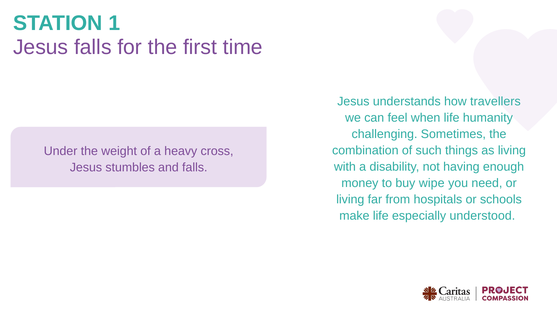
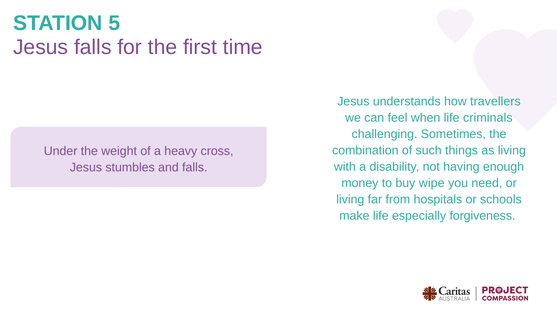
1: 1 -> 5
humanity: humanity -> criminals
understood: understood -> forgiveness
